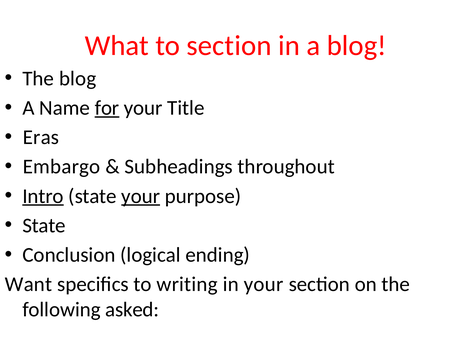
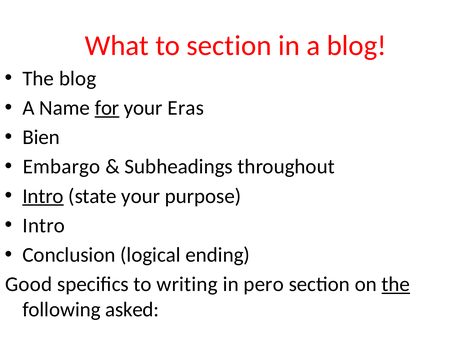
Title: Title -> Eras
Eras: Eras -> Bien
your at (141, 196) underline: present -> none
State at (44, 225): State -> Intro
Want: Want -> Good
in your: your -> pero
the at (396, 284) underline: none -> present
